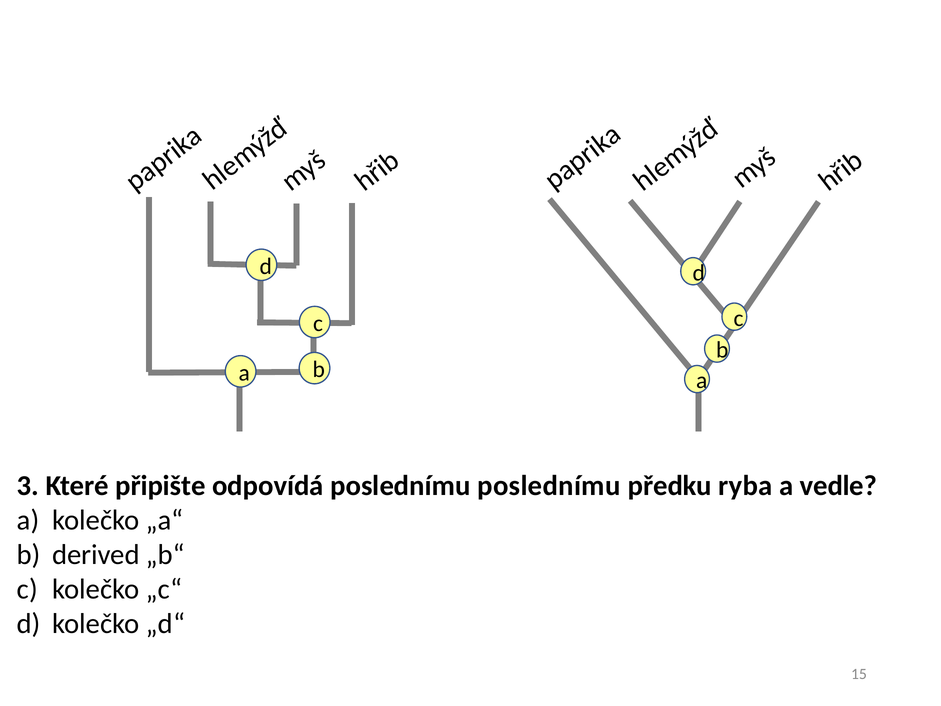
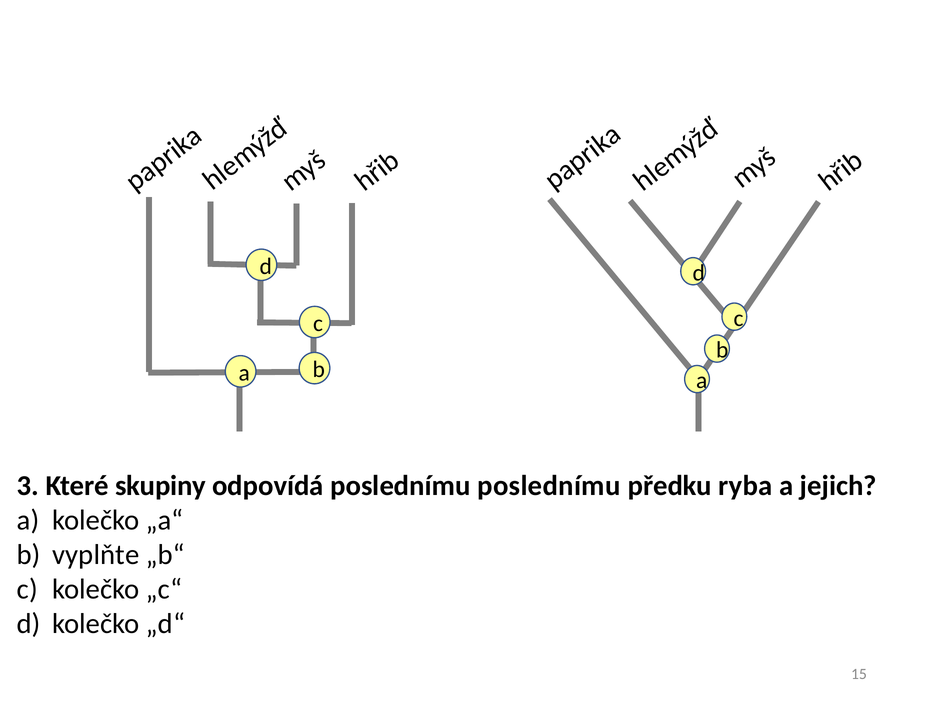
připište: připište -> skupiny
vedle: vedle -> jejich
derived: derived -> vyplňte
